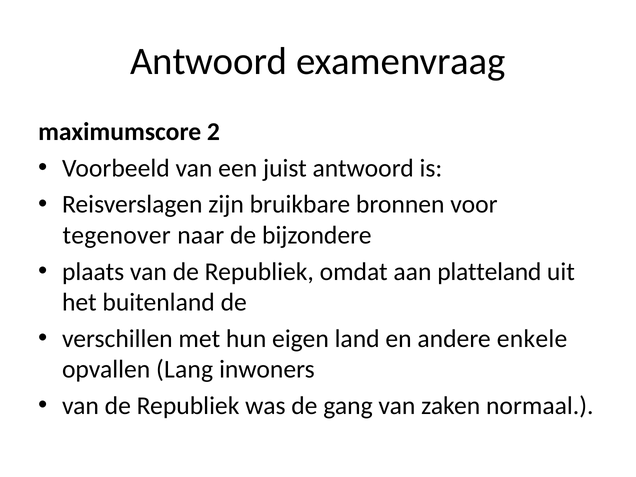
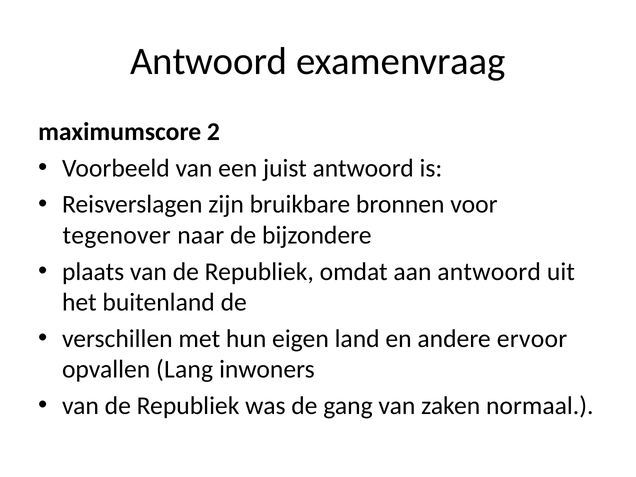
aan platteland: platteland -> antwoord
enkele: enkele -> ervoor
